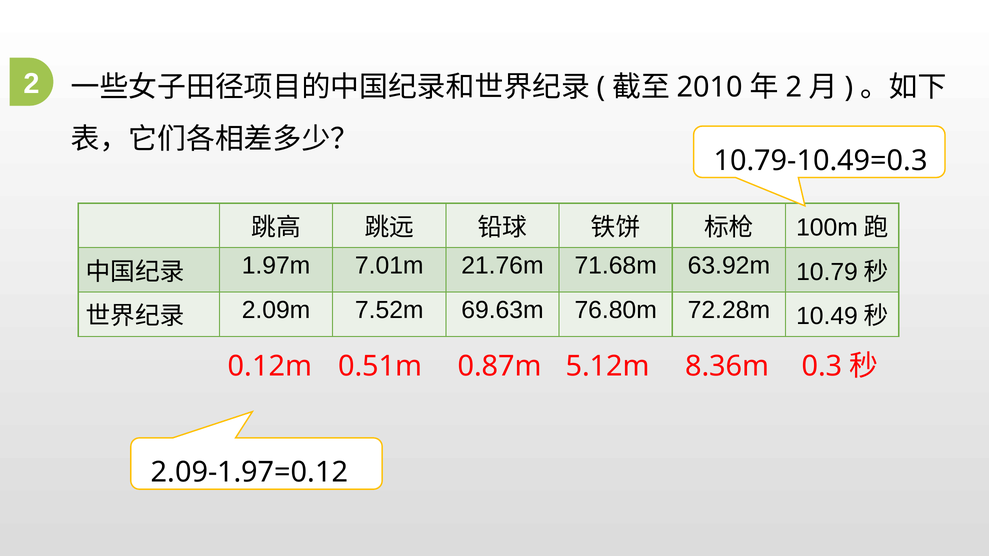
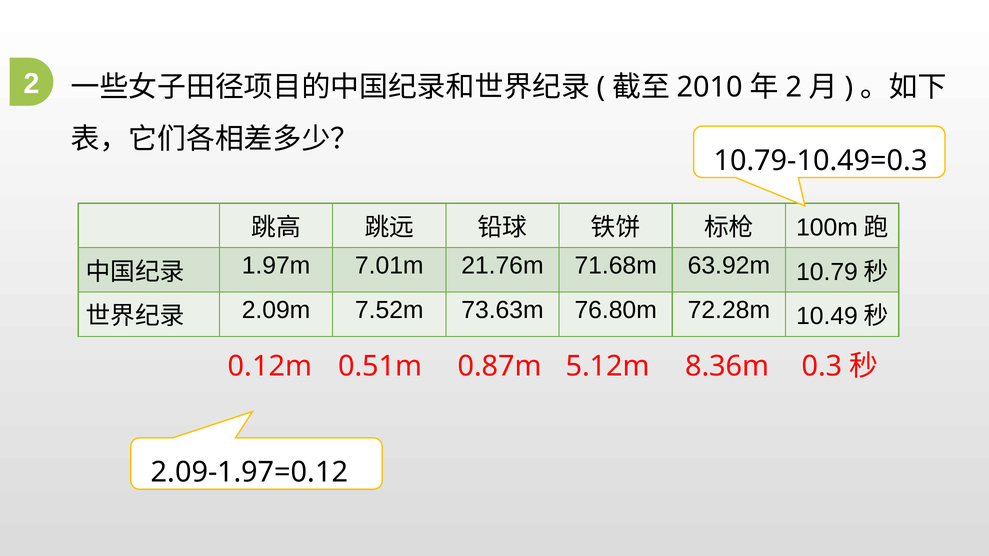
69.63m: 69.63m -> 73.63m
